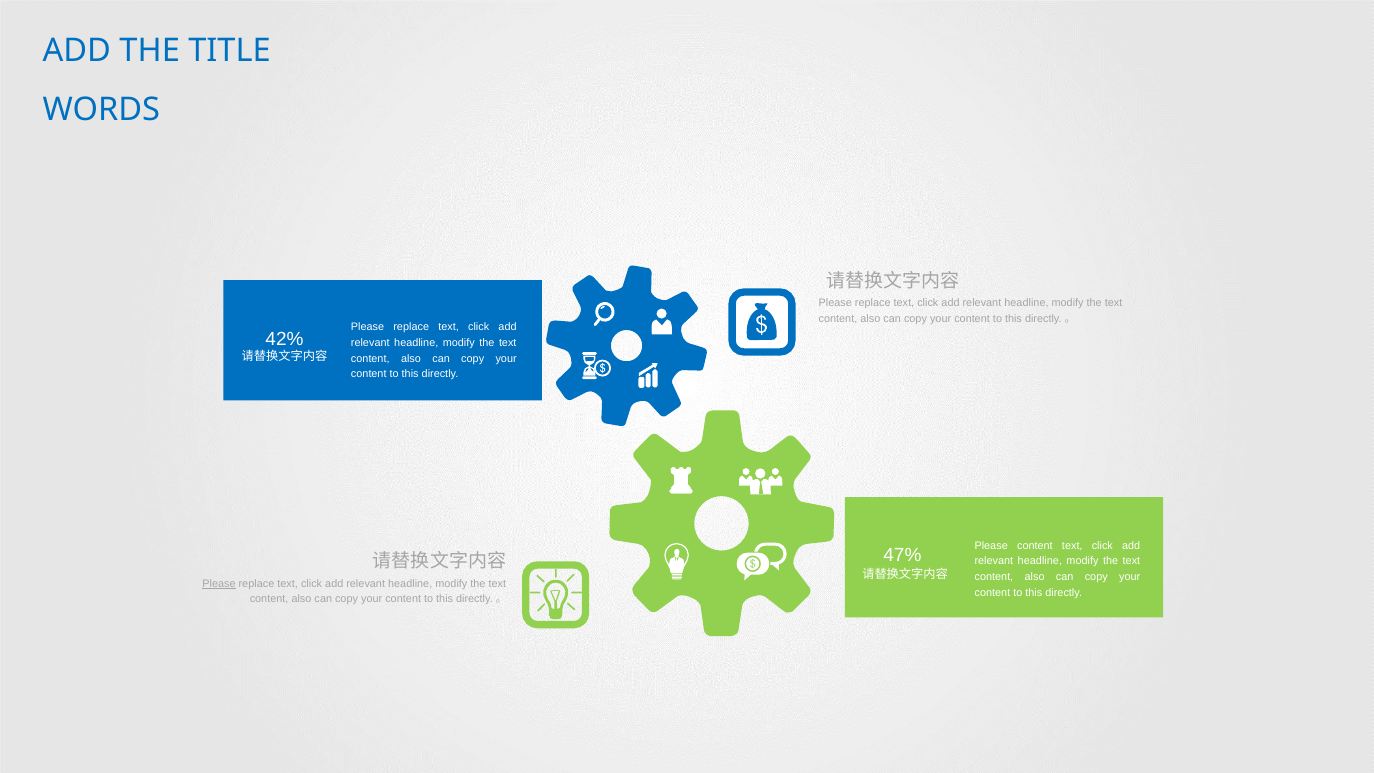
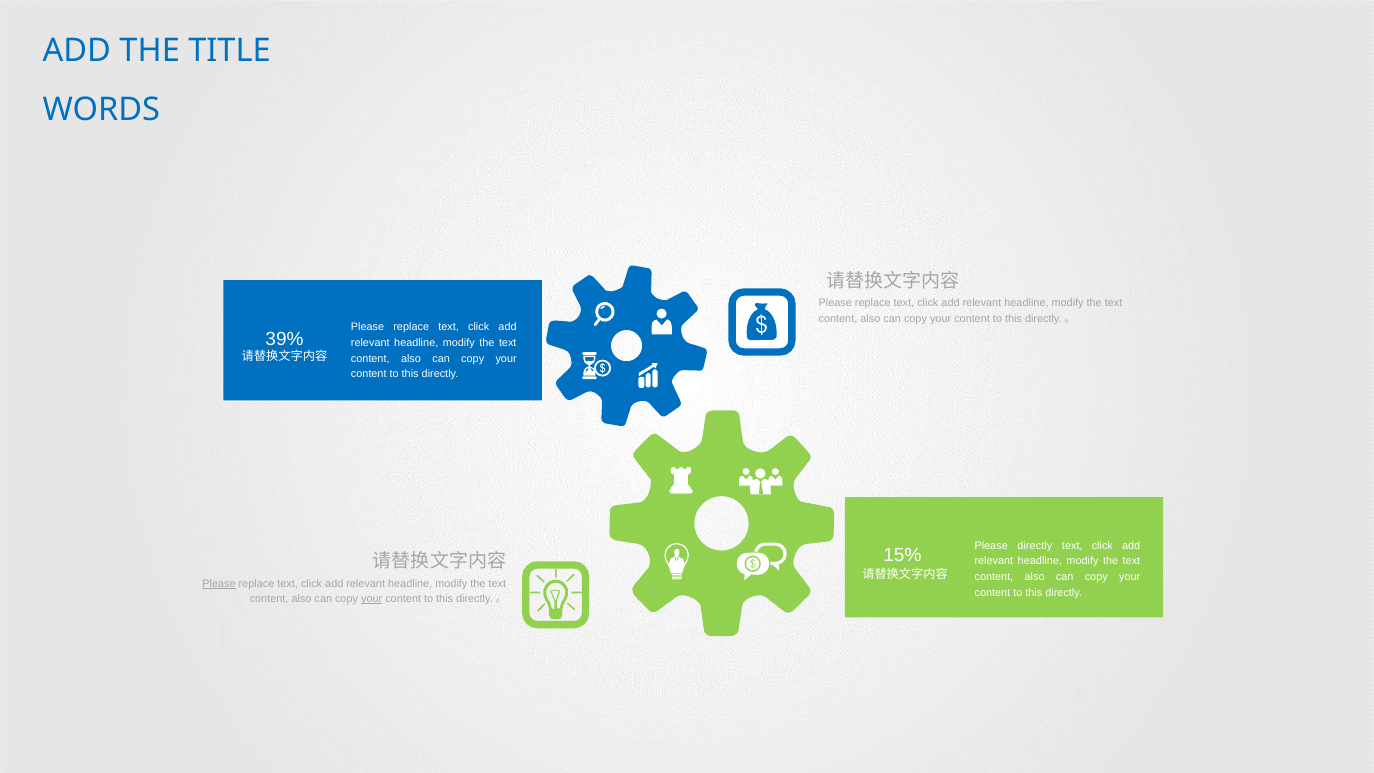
42%: 42% -> 39%
Please content: content -> directly
47%: 47% -> 15%
your at (372, 599) underline: none -> present
